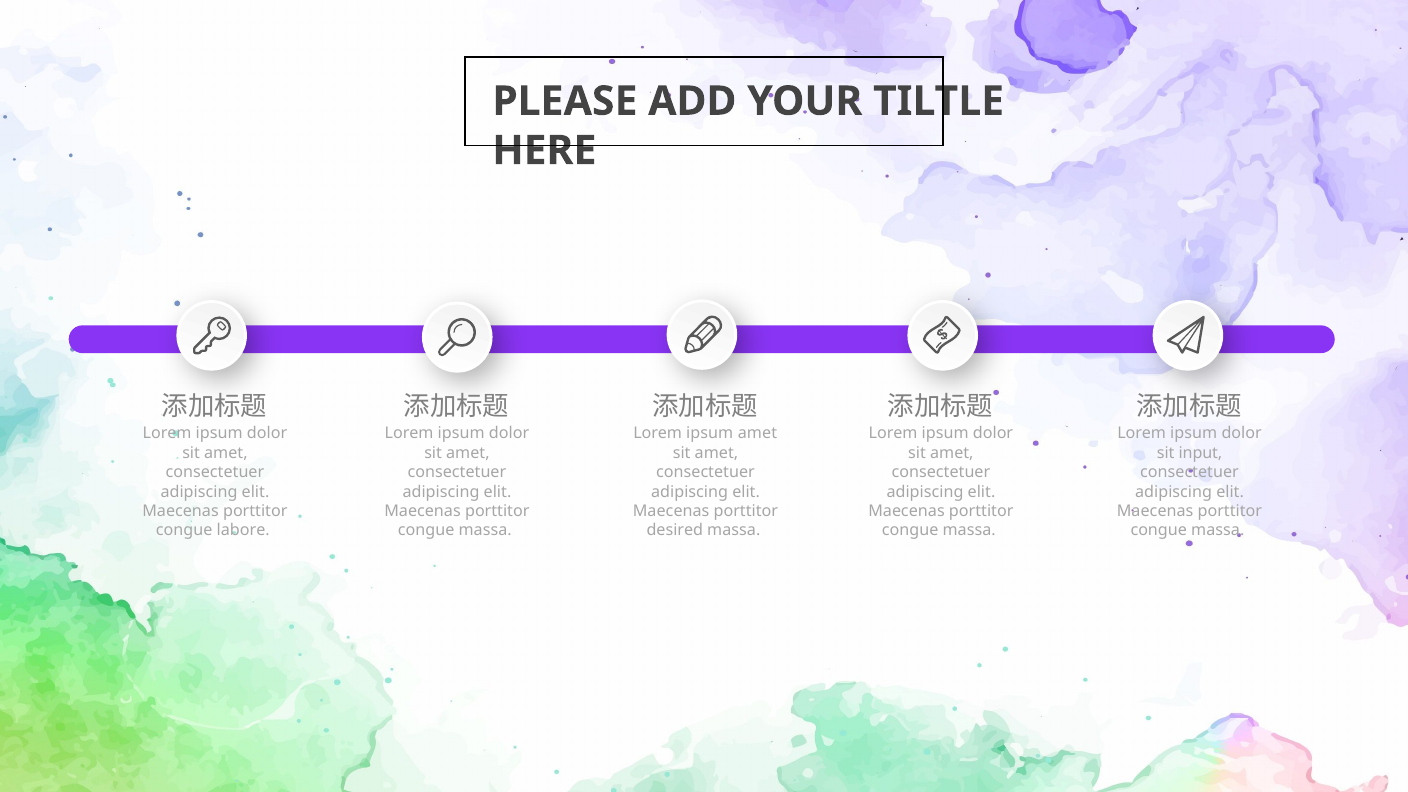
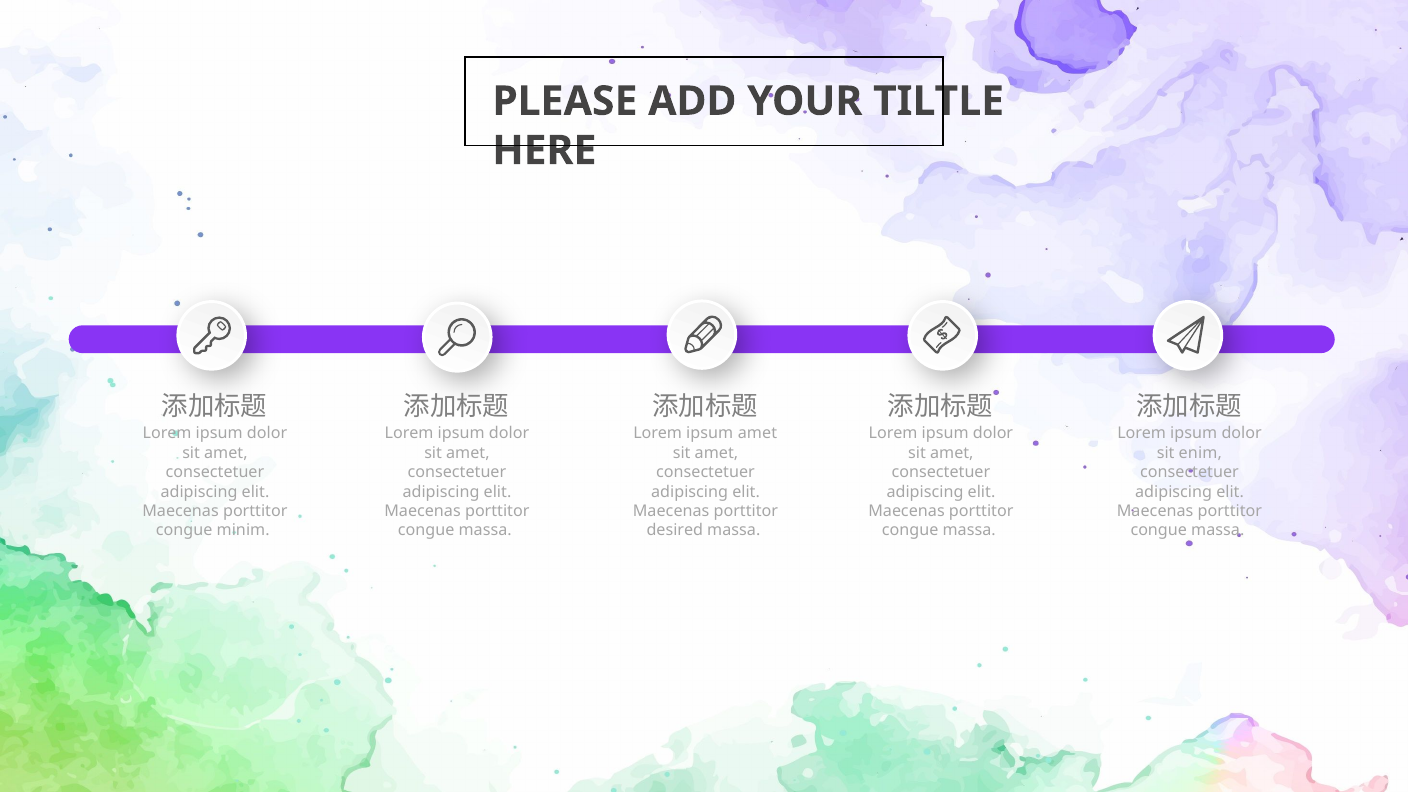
input: input -> enim
labore: labore -> minim
